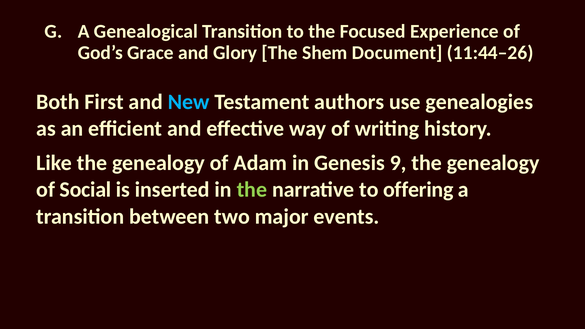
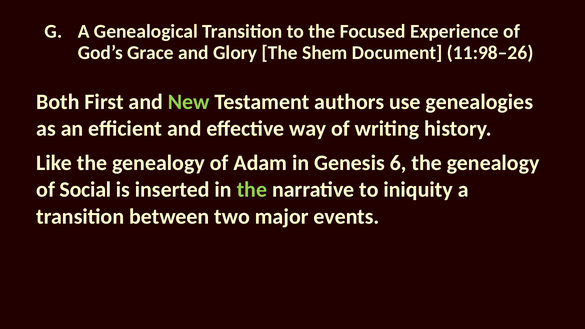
11:44–26: 11:44–26 -> 11:98–26
New colour: light blue -> light green
9: 9 -> 6
offering: offering -> iniquity
